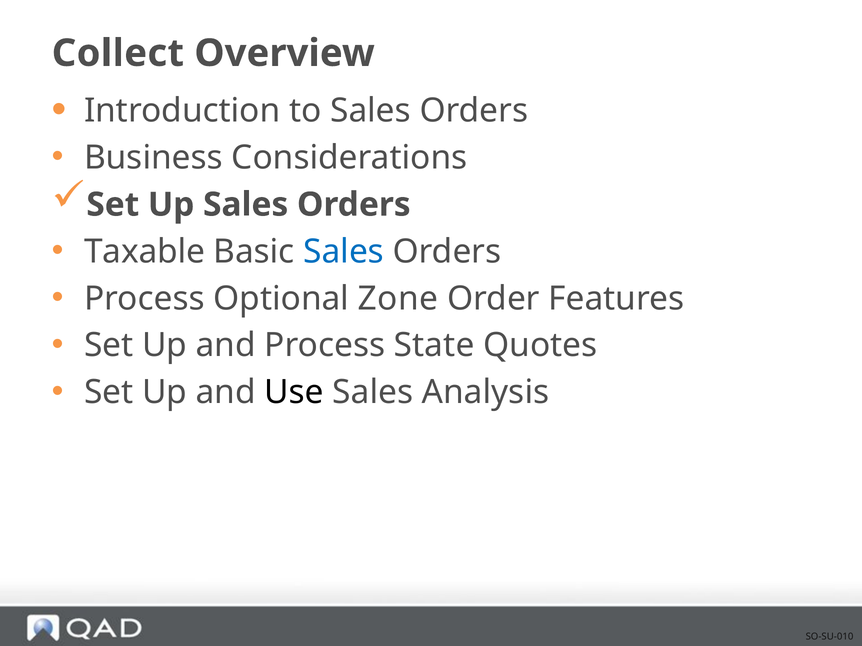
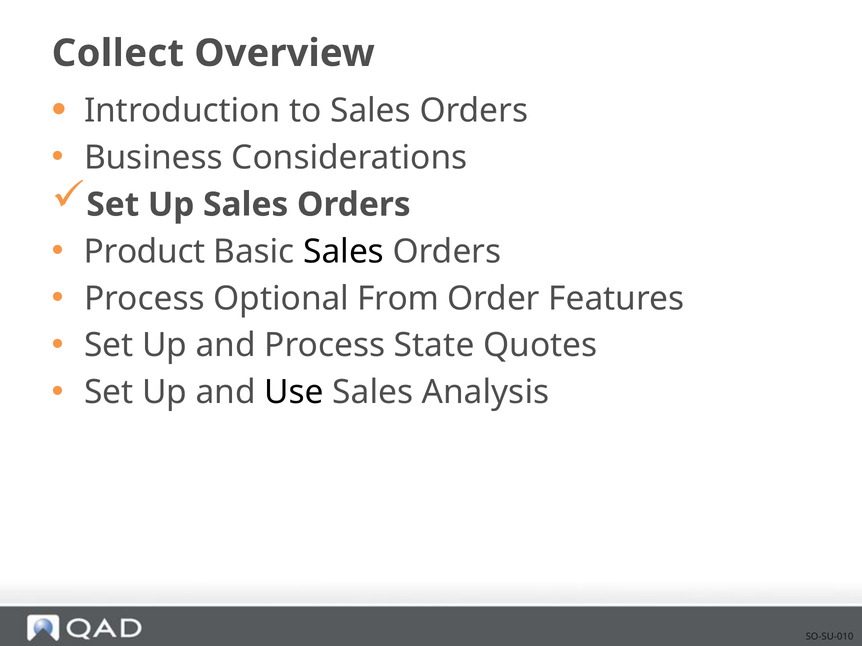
Taxable: Taxable -> Product
Sales at (344, 252) colour: blue -> black
Zone: Zone -> From
